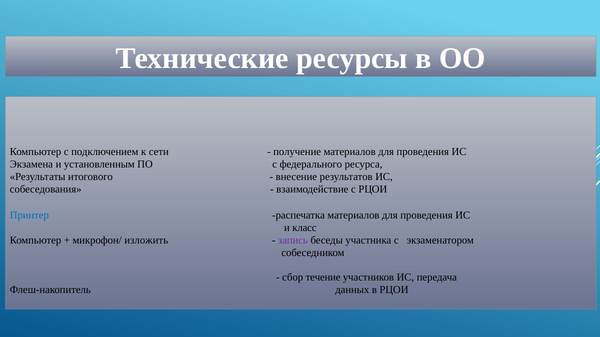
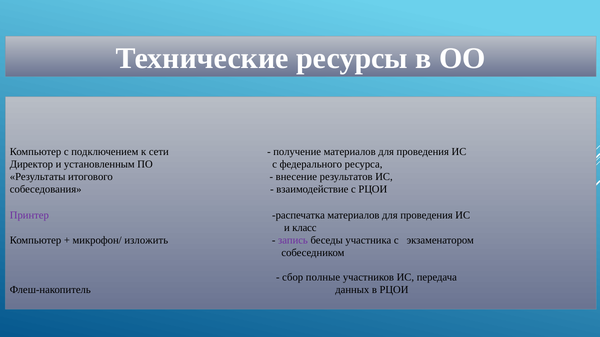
Экзамена: Экзамена -> Директор
Принтер colour: blue -> purple
течение: течение -> полные
